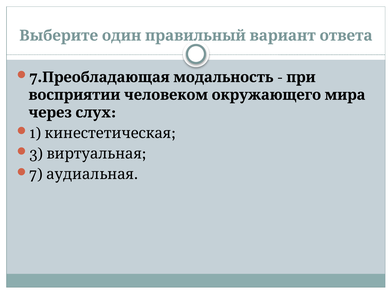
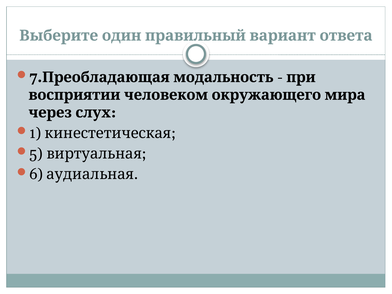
3: 3 -> 5
7 at (36, 174): 7 -> 6
